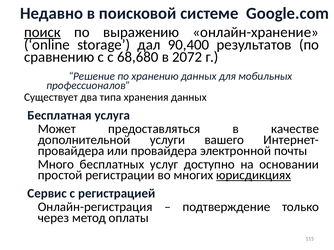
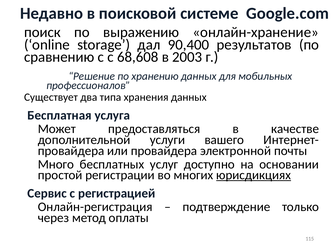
поиск underline: present -> none
68,680: 68,680 -> 68,608
2072: 2072 -> 2003
